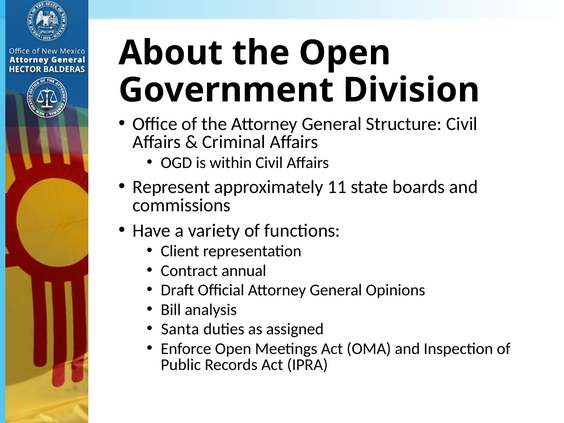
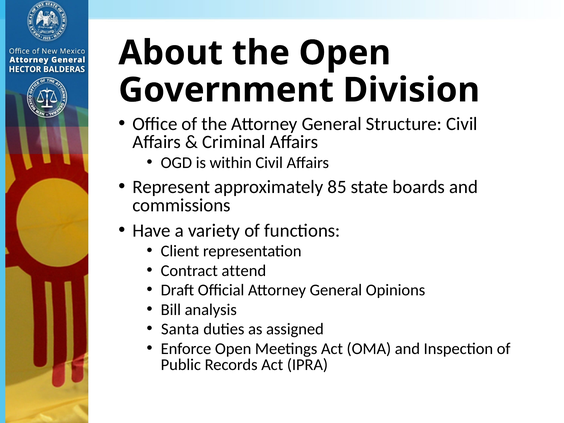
11: 11 -> 85
annual: annual -> attend
